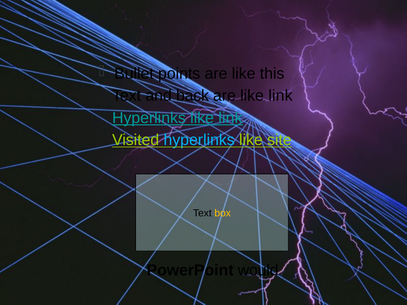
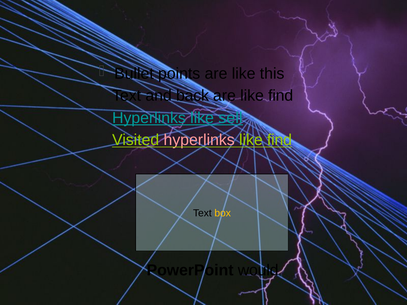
are like link: link -> find
Hyperlinks like link: link -> sell
hyperlinks at (199, 140) colour: light blue -> pink
site at (279, 140): site -> find
